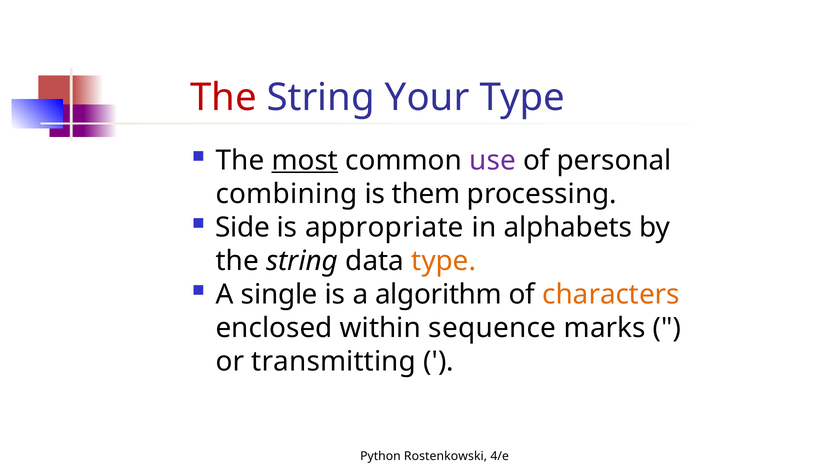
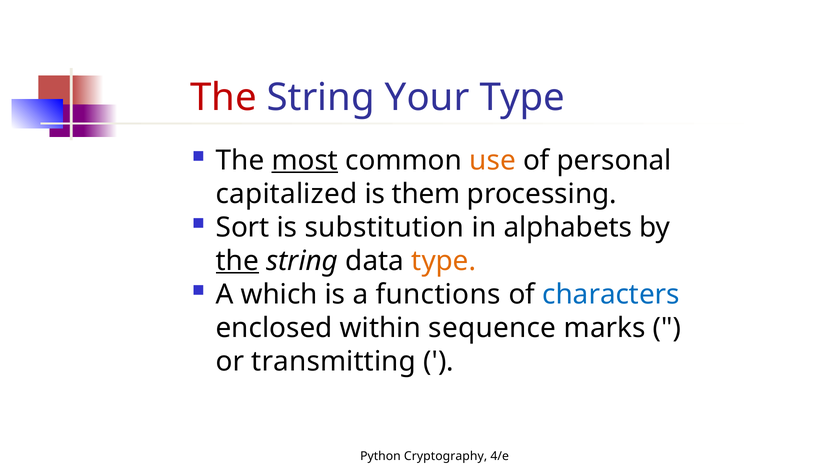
use colour: purple -> orange
combining: combining -> capitalized
Side: Side -> Sort
appropriate: appropriate -> substitution
the at (237, 261) underline: none -> present
single: single -> which
algorithm: algorithm -> functions
characters colour: orange -> blue
Rostenkowski: Rostenkowski -> Cryptography
